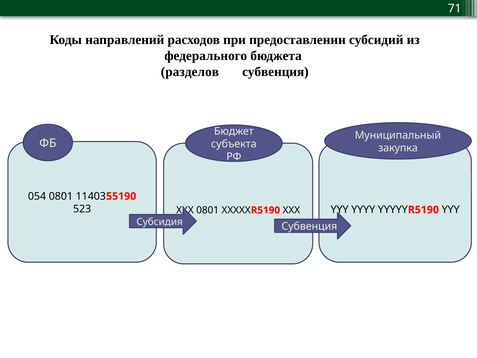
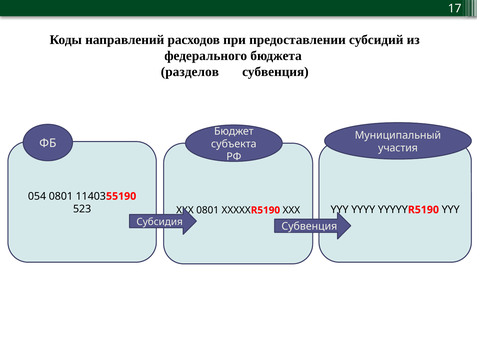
71: 71 -> 17
закупка: закупка -> участия
